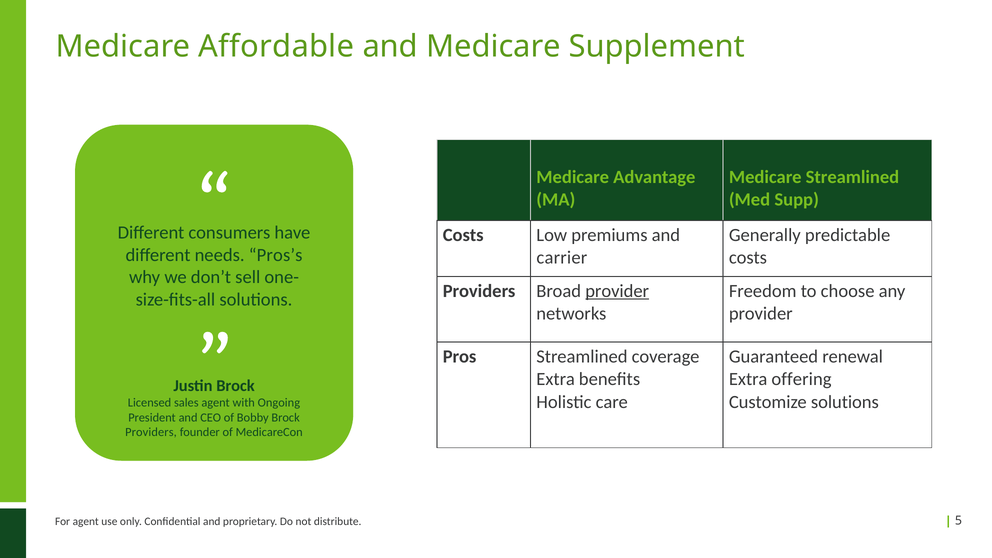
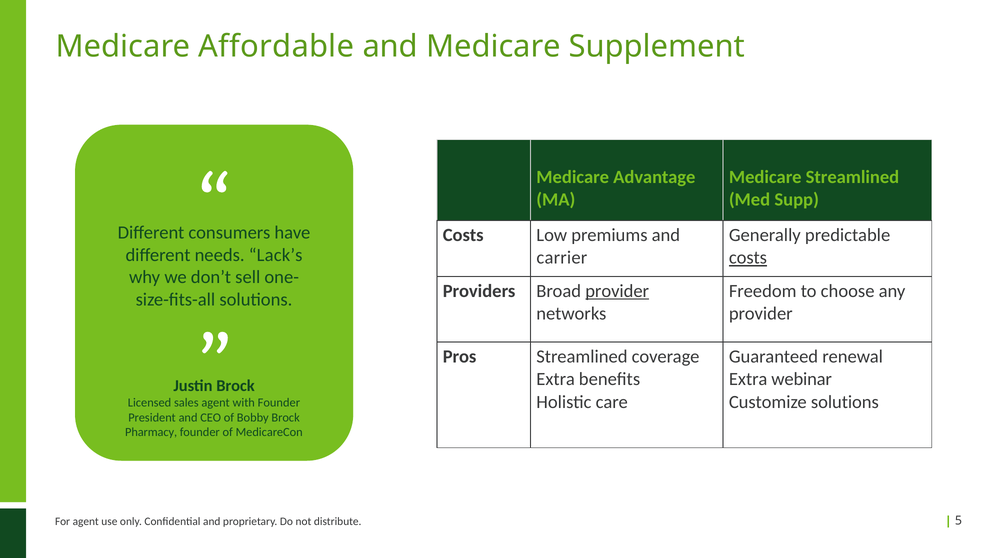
Pros’s: Pros’s -> Lack’s
costs at (748, 258) underline: none -> present
offering: offering -> webinar
with Ongoing: Ongoing -> Founder
Providers at (151, 432): Providers -> Pharmacy
